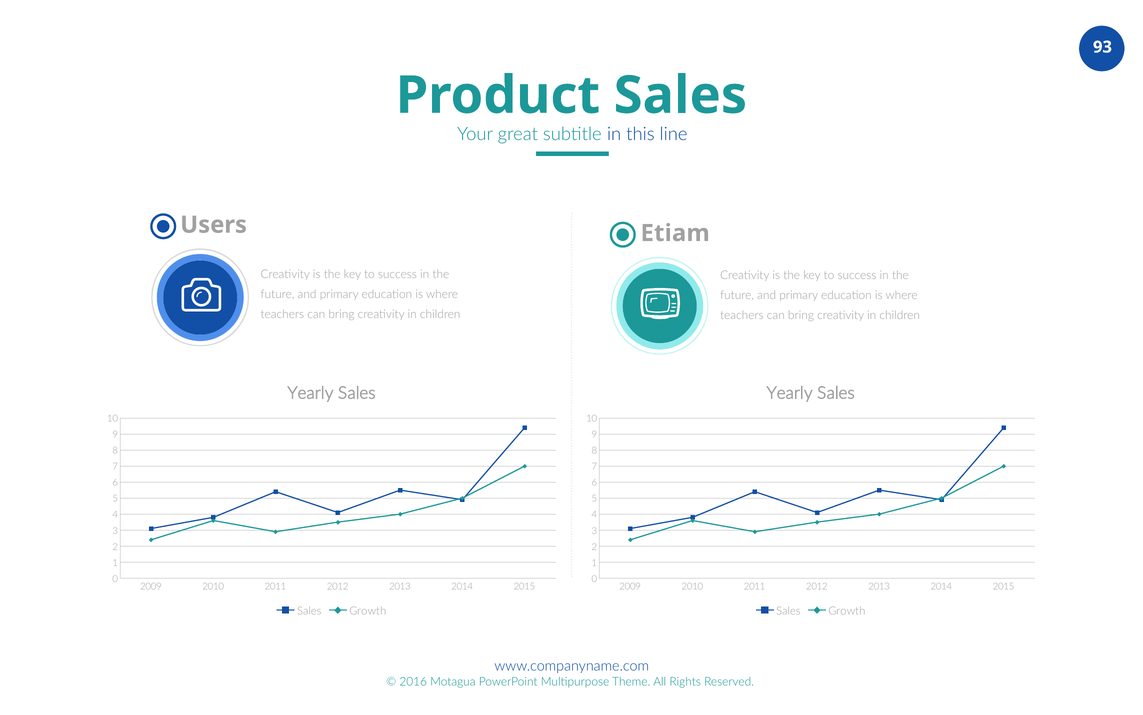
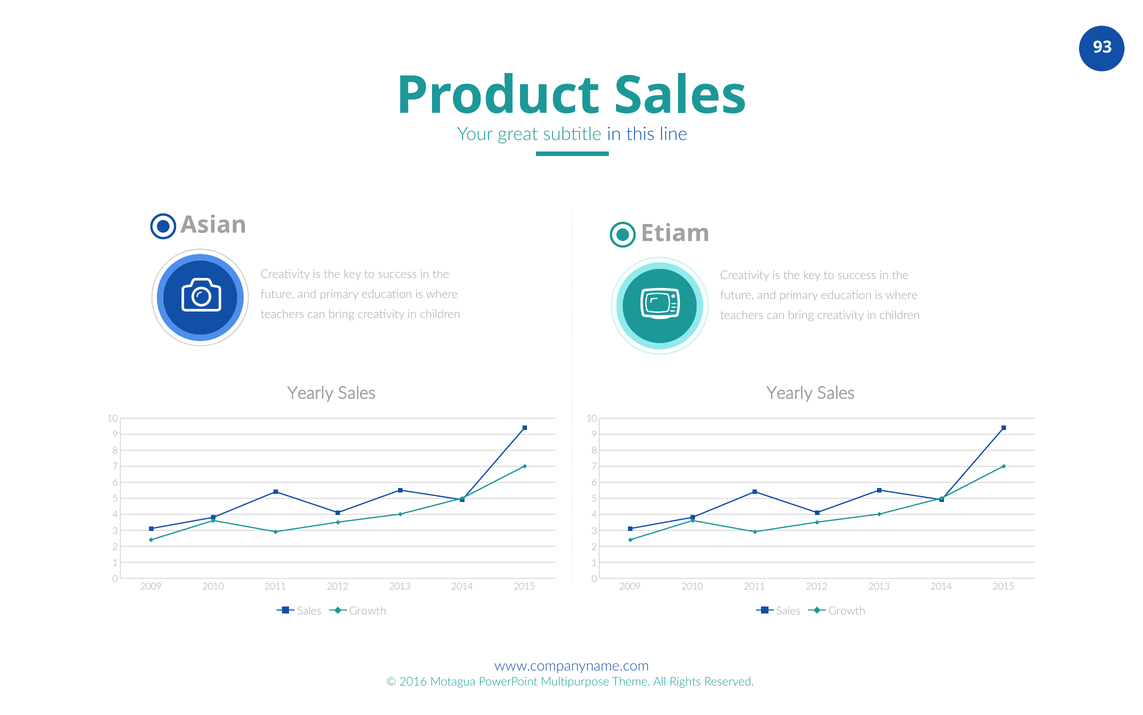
Users: Users -> Asian
